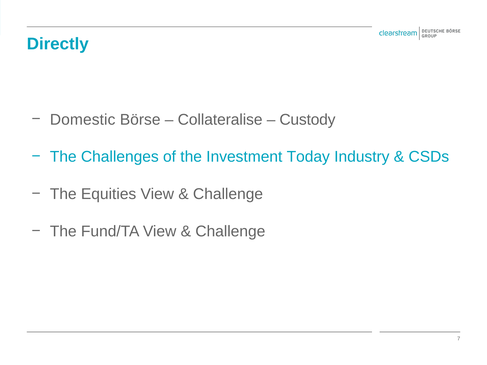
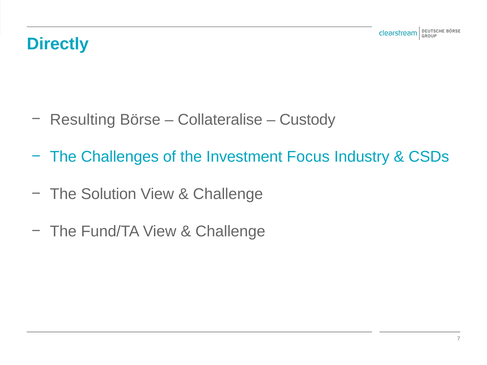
Domestic: Domestic -> Resulting
Today: Today -> Focus
Equities: Equities -> Solution
